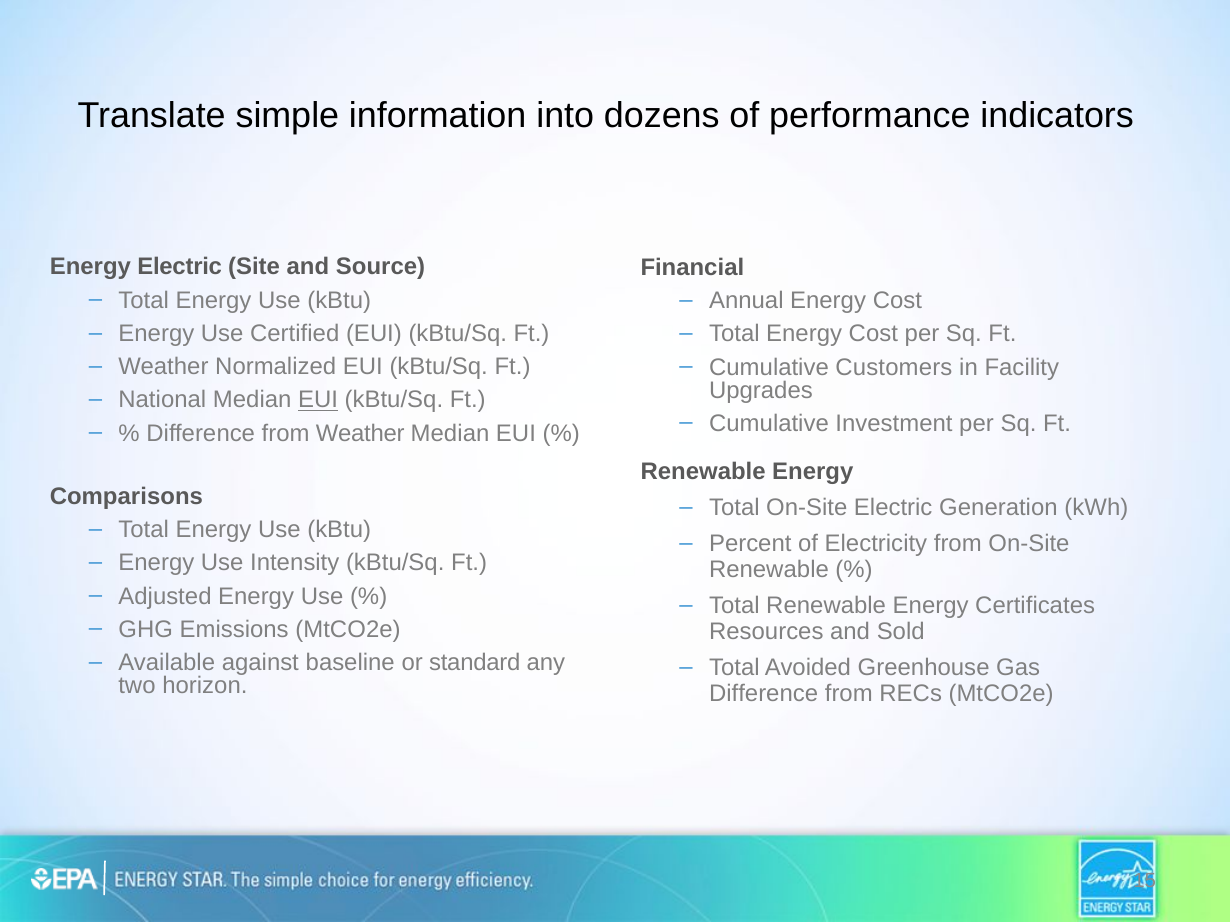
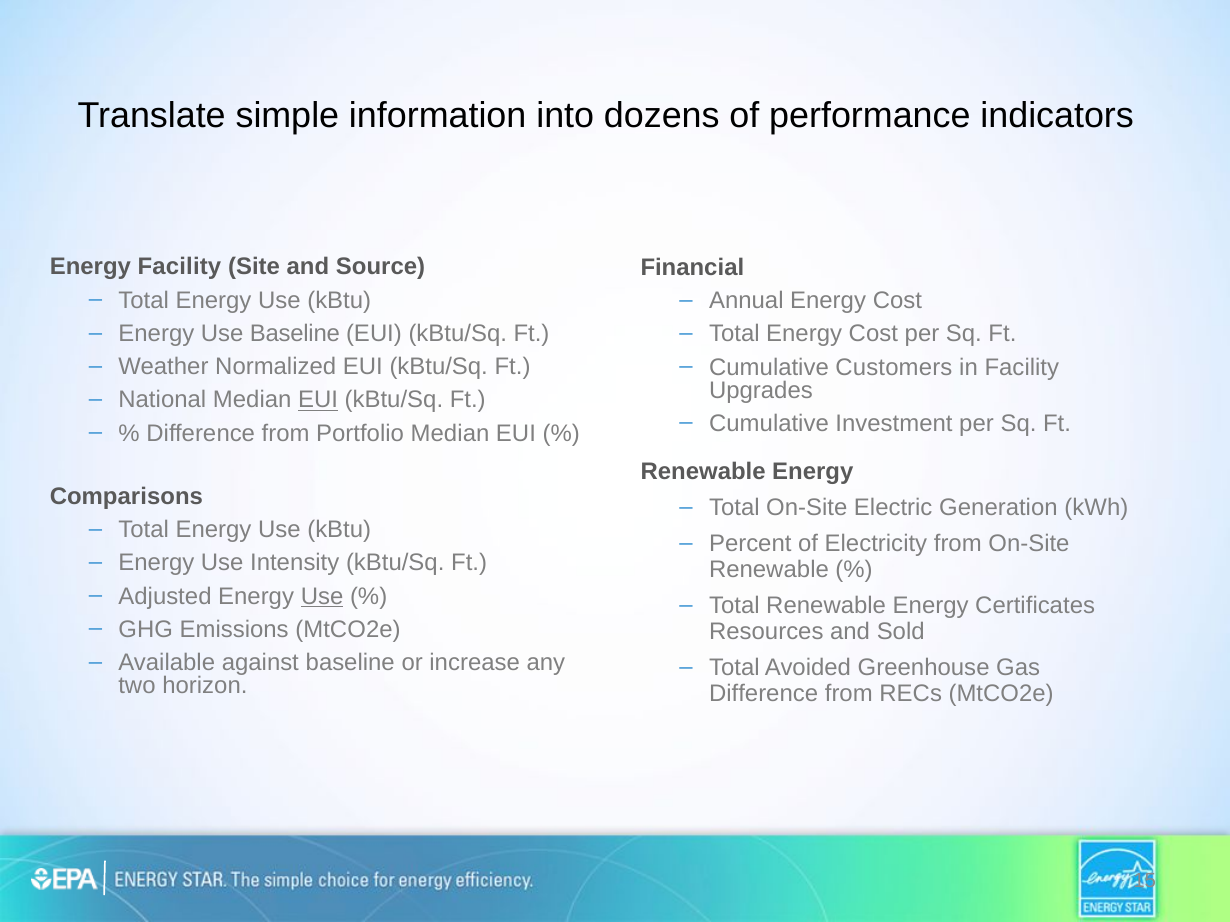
Energy Electric: Electric -> Facility
Use Certified: Certified -> Baseline
from Weather: Weather -> Portfolio
Use at (322, 597) underline: none -> present
standard: standard -> increase
